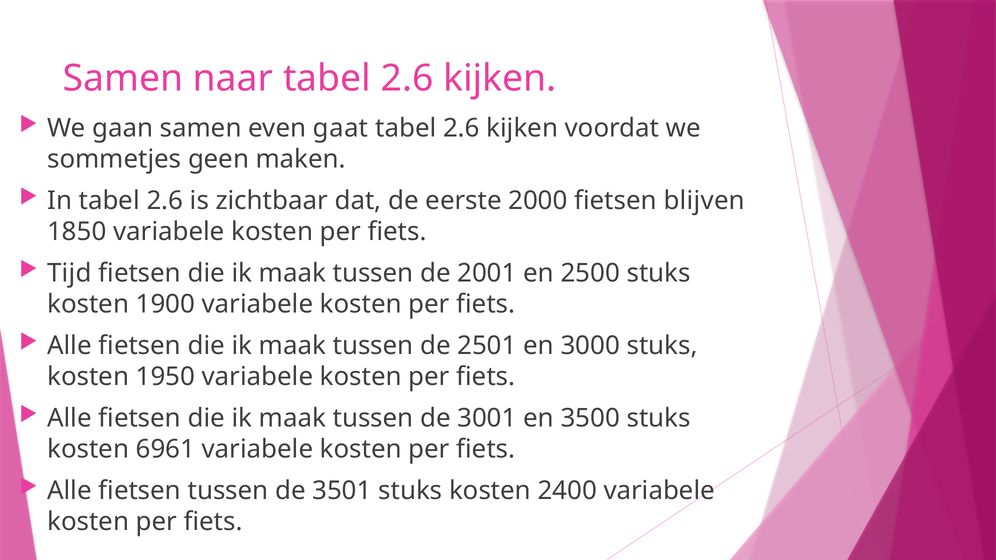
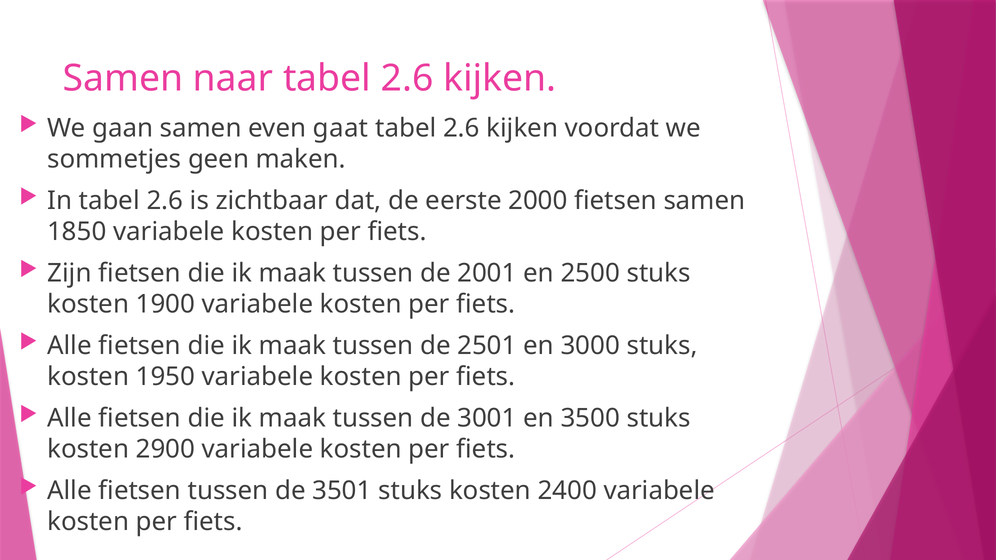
fietsen blijven: blijven -> samen
Tijd: Tijd -> Zijn
6961: 6961 -> 2900
